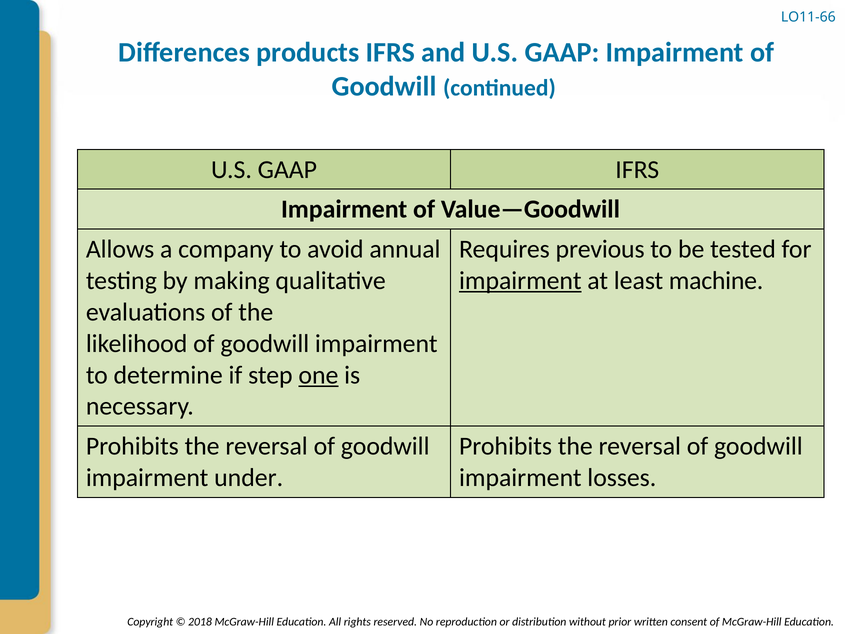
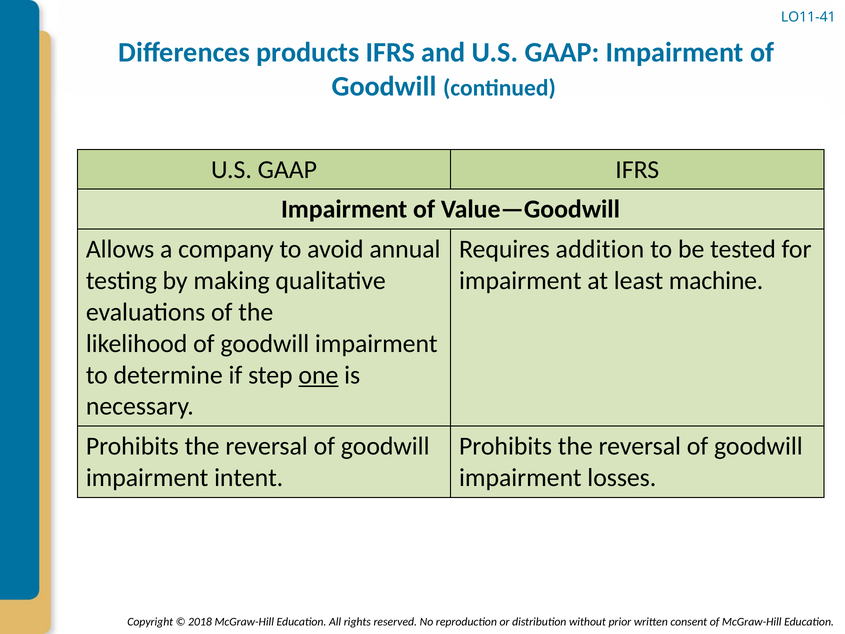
LO11-66: LO11-66 -> LO11-41
previous: previous -> addition
impairment at (520, 281) underline: present -> none
under: under -> intent
